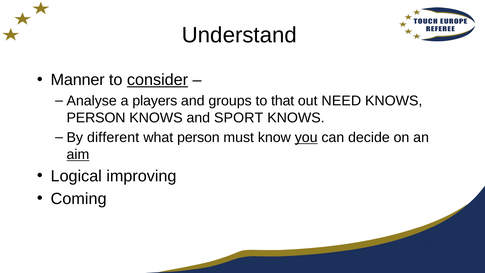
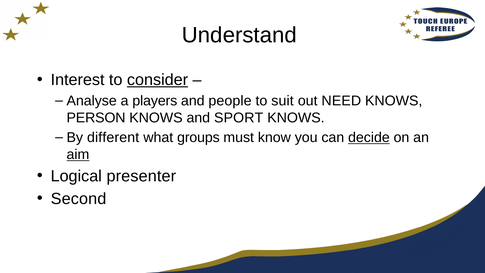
Manner: Manner -> Interest
groups: groups -> people
that: that -> suit
what person: person -> groups
you underline: present -> none
decide underline: none -> present
improving: improving -> presenter
Coming: Coming -> Second
